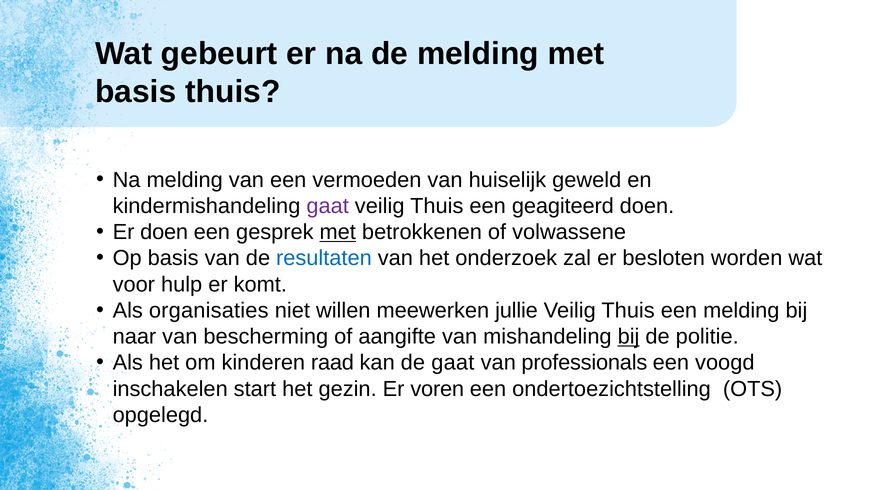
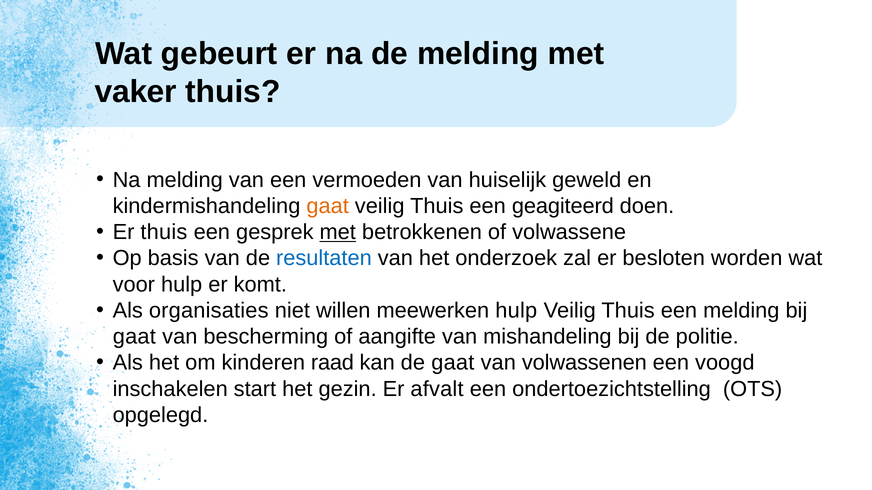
basis at (136, 92): basis -> vaker
gaat at (328, 206) colour: purple -> orange
Er doen: doen -> thuis
meewerken jullie: jullie -> hulp
naar at (134, 337): naar -> gaat
bij at (629, 337) underline: present -> none
professionals: professionals -> volwassenen
voren: voren -> afvalt
